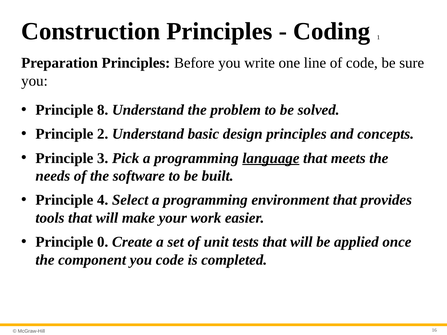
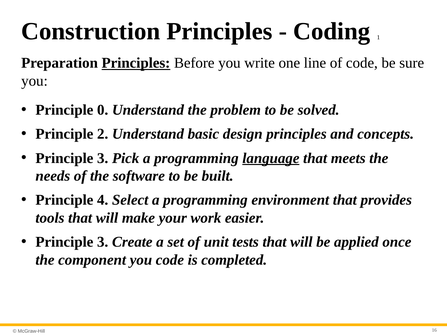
Principles at (136, 63) underline: none -> present
8: 8 -> 0
0 at (103, 242): 0 -> 3
